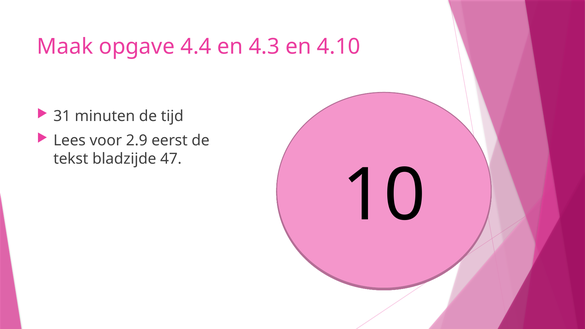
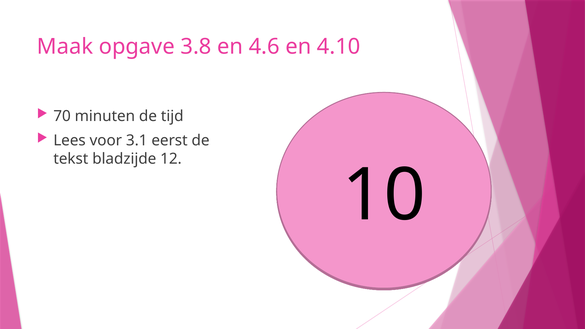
4.4: 4.4 -> 3.8
4.3: 4.3 -> 4.6
31: 31 -> 70
2.9: 2.9 -> 3.1
47: 47 -> 12
